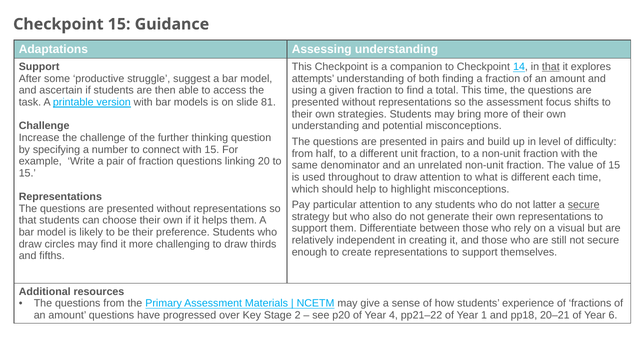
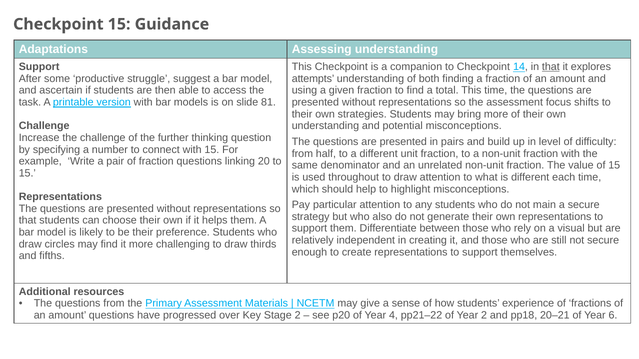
latter: latter -> main
secure at (584, 205) underline: present -> none
Year 1: 1 -> 2
